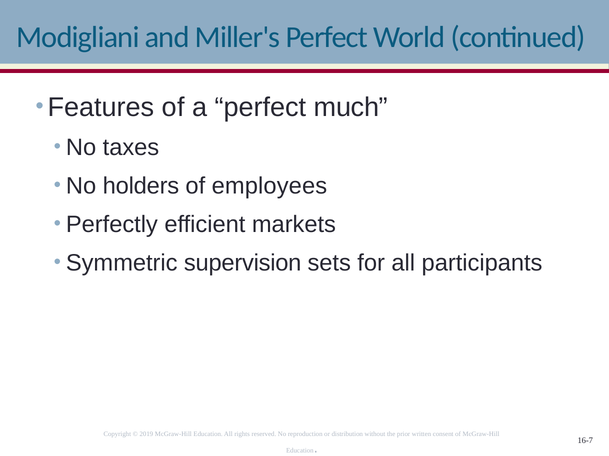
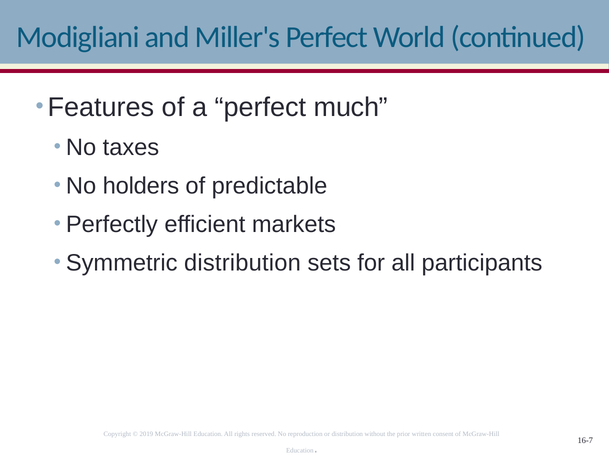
employees: employees -> predictable
Symmetric supervision: supervision -> distribution
